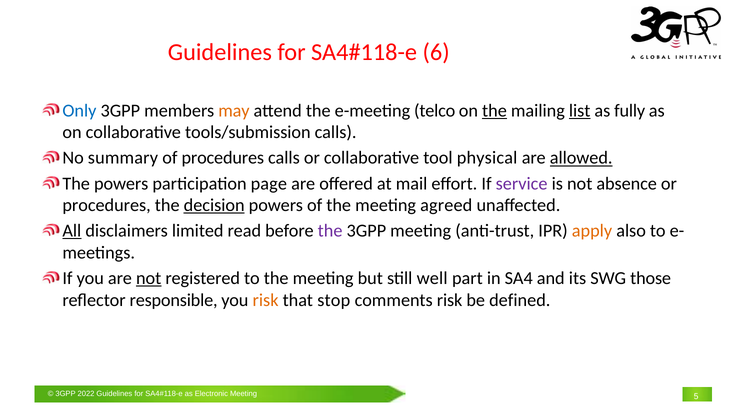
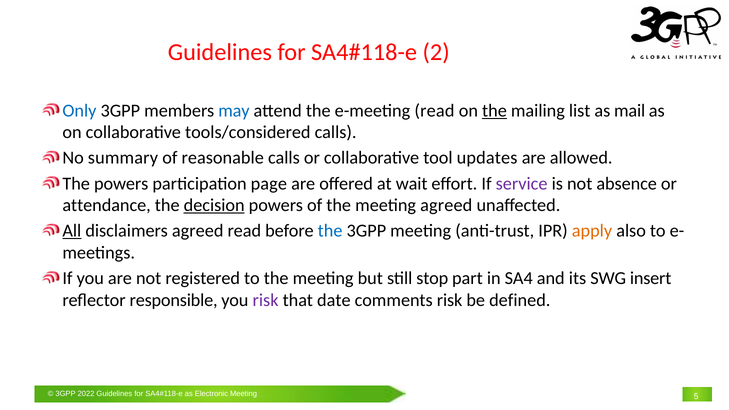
6: 6 -> 2
may colour: orange -> blue
e-meeting telco: telco -> read
list underline: present -> none
fully: fully -> mail
tools/submission: tools/submission -> tools/considered
of procedures: procedures -> reasonable
physical: physical -> updates
allowed underline: present -> none
mail: mail -> wait
procedures at (107, 205): procedures -> attendance
disclaimers limited: limited -> agreed
the at (330, 231) colour: purple -> blue
not at (149, 278) underline: present -> none
well: well -> stop
those: those -> insert
risk at (266, 300) colour: orange -> purple
stop: stop -> date
